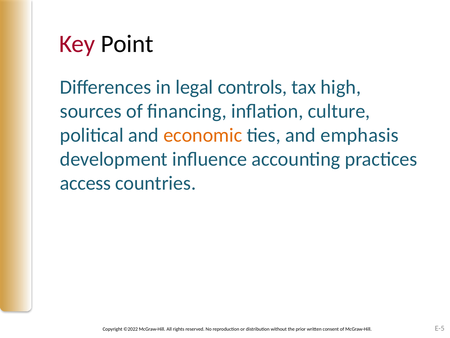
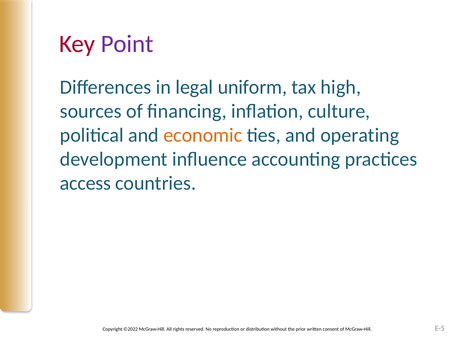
Point colour: black -> purple
controls: controls -> uniform
emphasis: emphasis -> operating
